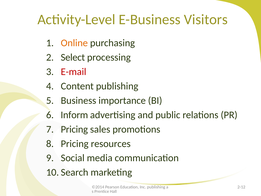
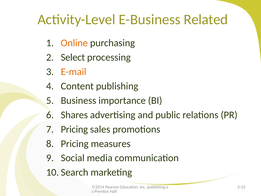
Visitors: Visitors -> Related
E-mail colour: red -> orange
Inform: Inform -> Shares
resources: resources -> measures
